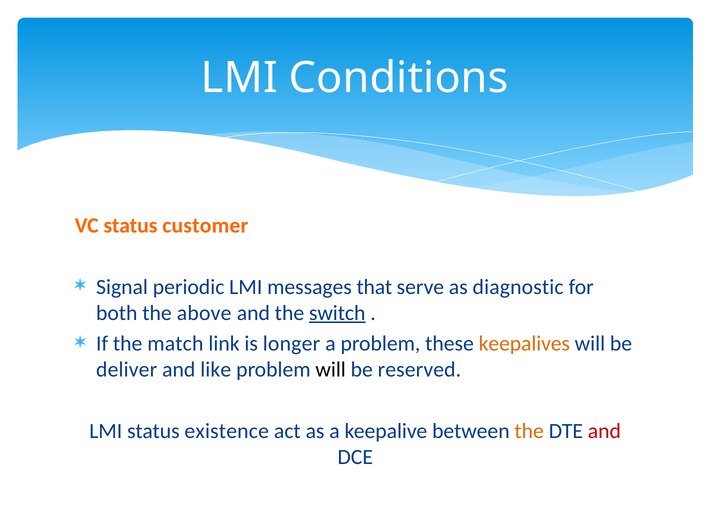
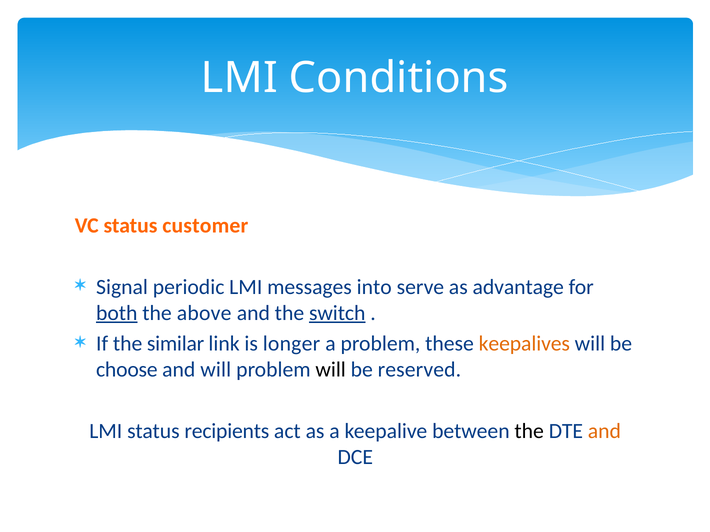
that: that -> into
diagnostic: diagnostic -> advantage
both underline: none -> present
match: match -> similar
deliver: deliver -> choose
and like: like -> will
existence: existence -> recipients
the at (529, 432) colour: orange -> black
and at (604, 432) colour: red -> orange
